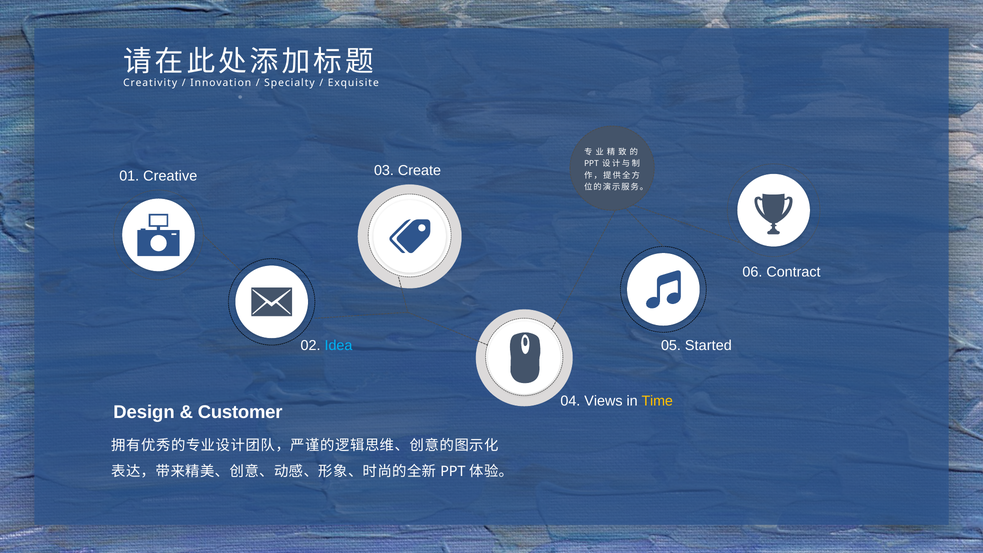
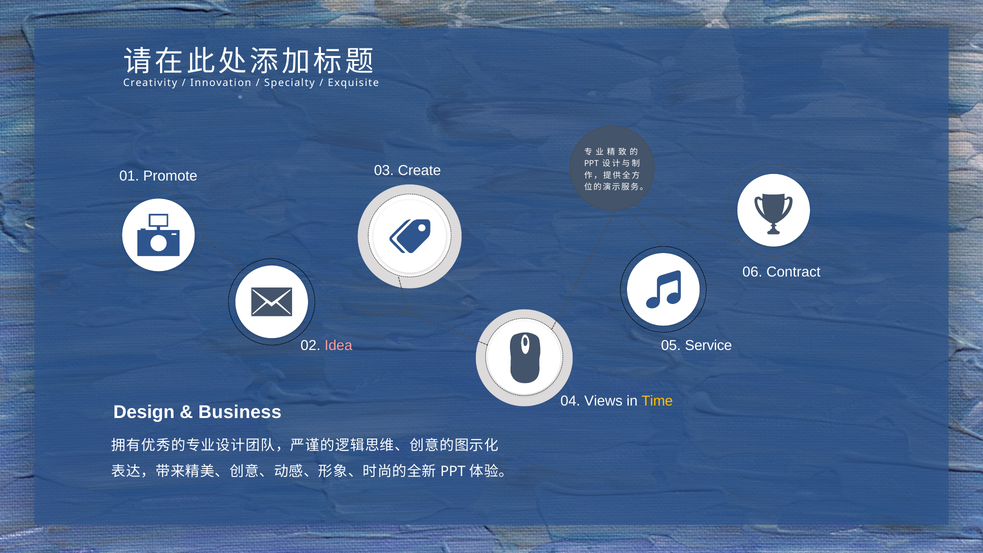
Creative: Creative -> Promote
Idea colour: light blue -> pink
Started: Started -> Service
Customer: Customer -> Business
